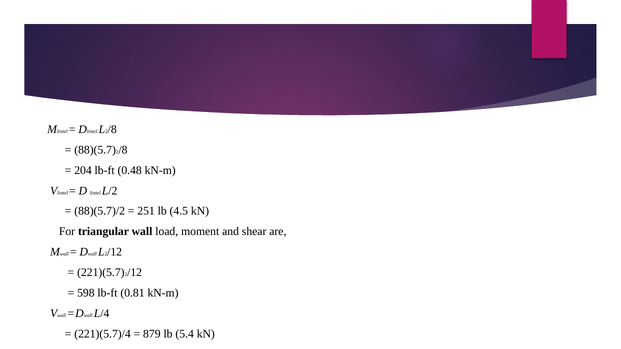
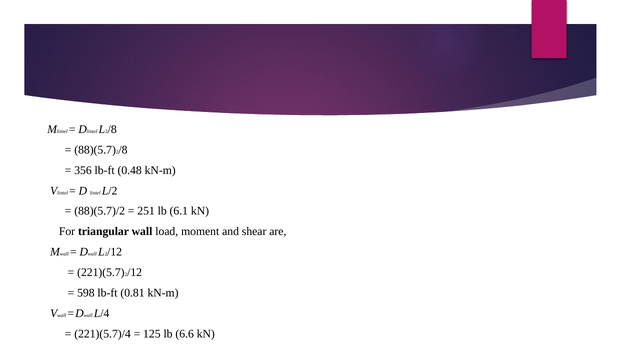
204: 204 -> 356
4.5: 4.5 -> 6.1
879: 879 -> 125
5.4: 5.4 -> 6.6
